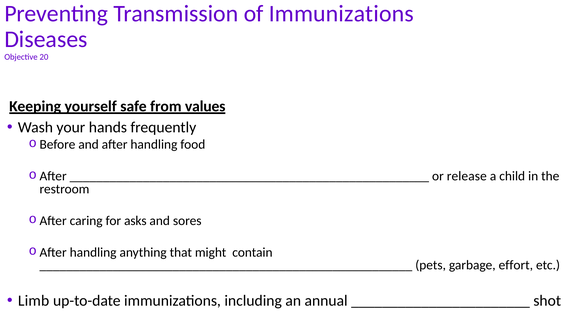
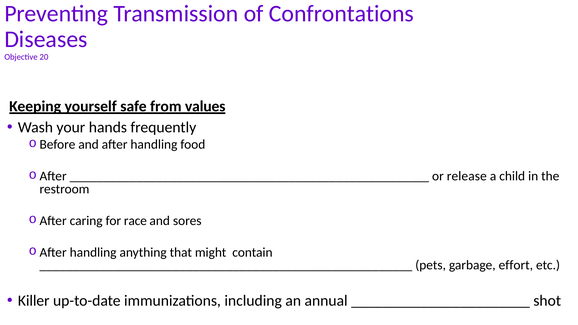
of Immunizations: Immunizations -> Confrontations
asks: asks -> race
Limb: Limb -> Killer
